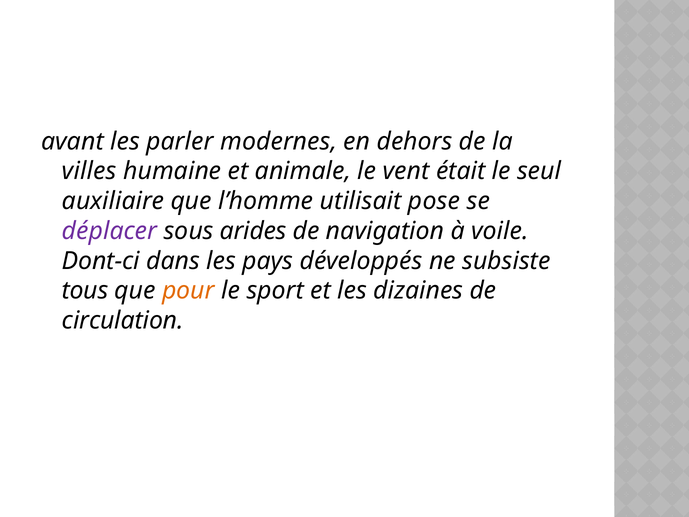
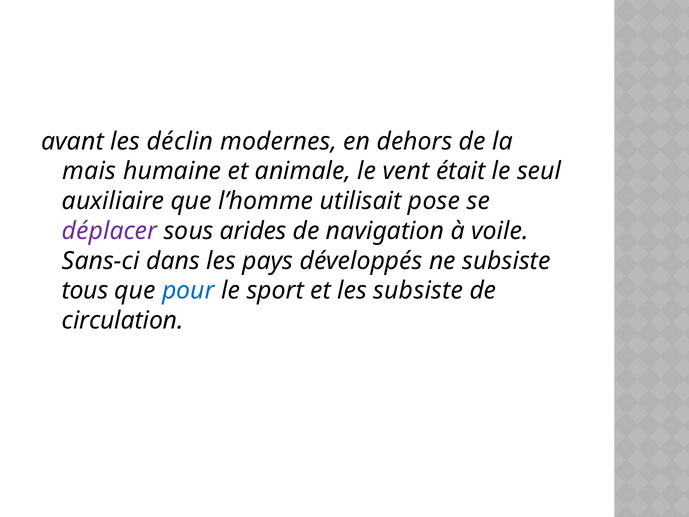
parler: parler -> déclin
villes: villes -> mais
Dont-ci: Dont-ci -> Sans-ci
pour colour: orange -> blue
les dizaines: dizaines -> subsiste
